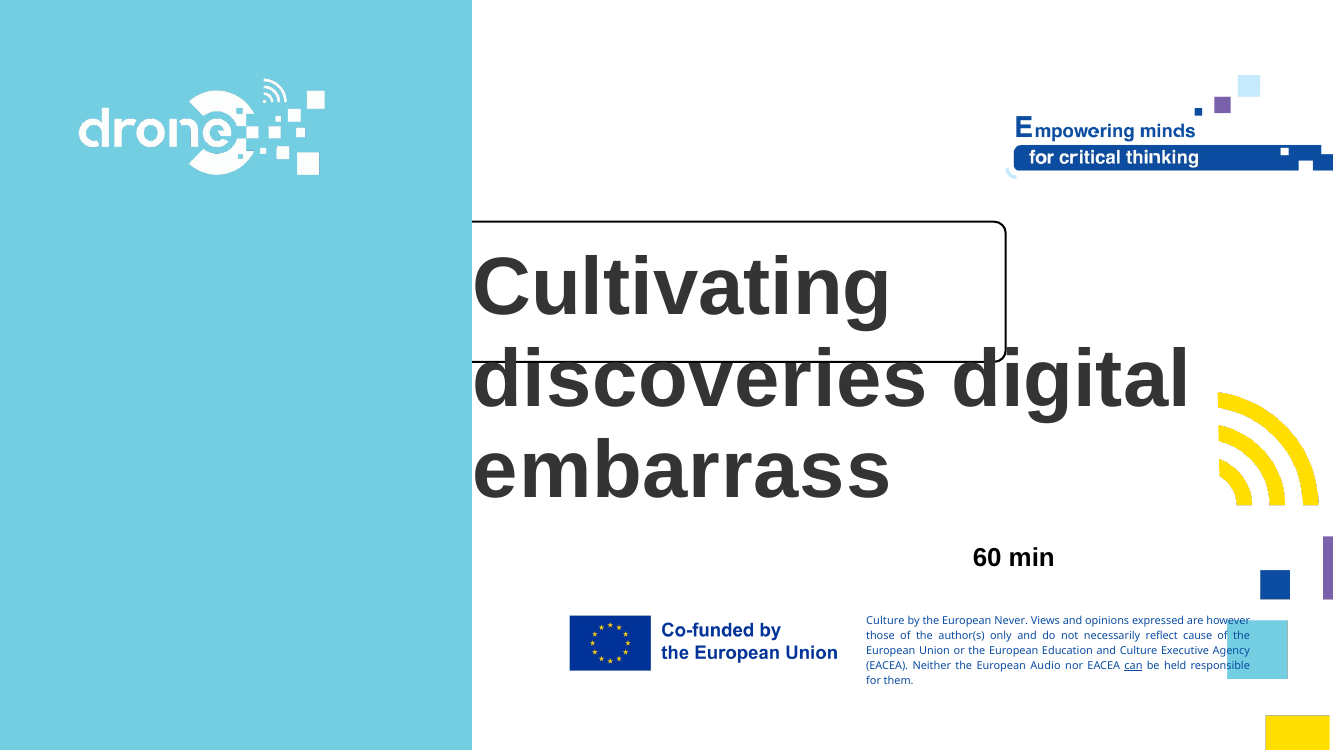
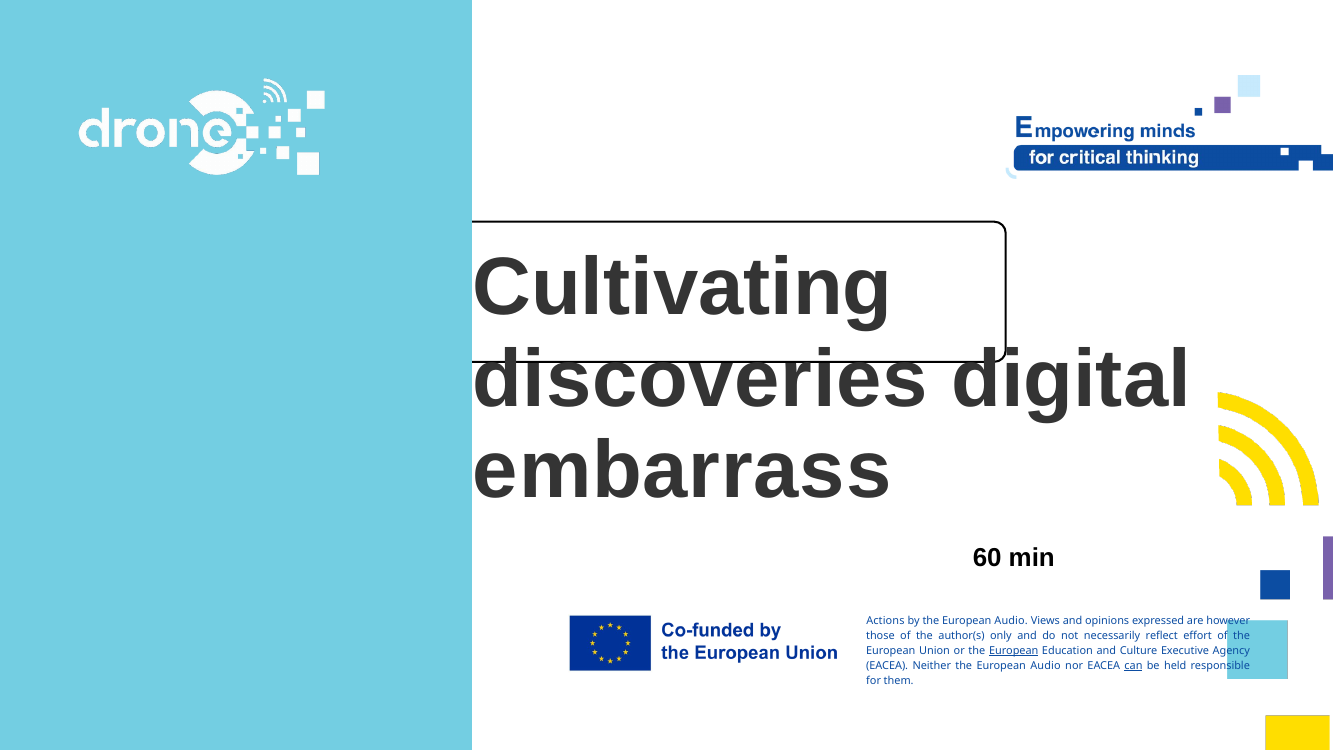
Culture at (885, 620): Culture -> Actions
by the European Never: Never -> Audio
cause: cause -> effort
European at (1014, 650) underline: none -> present
